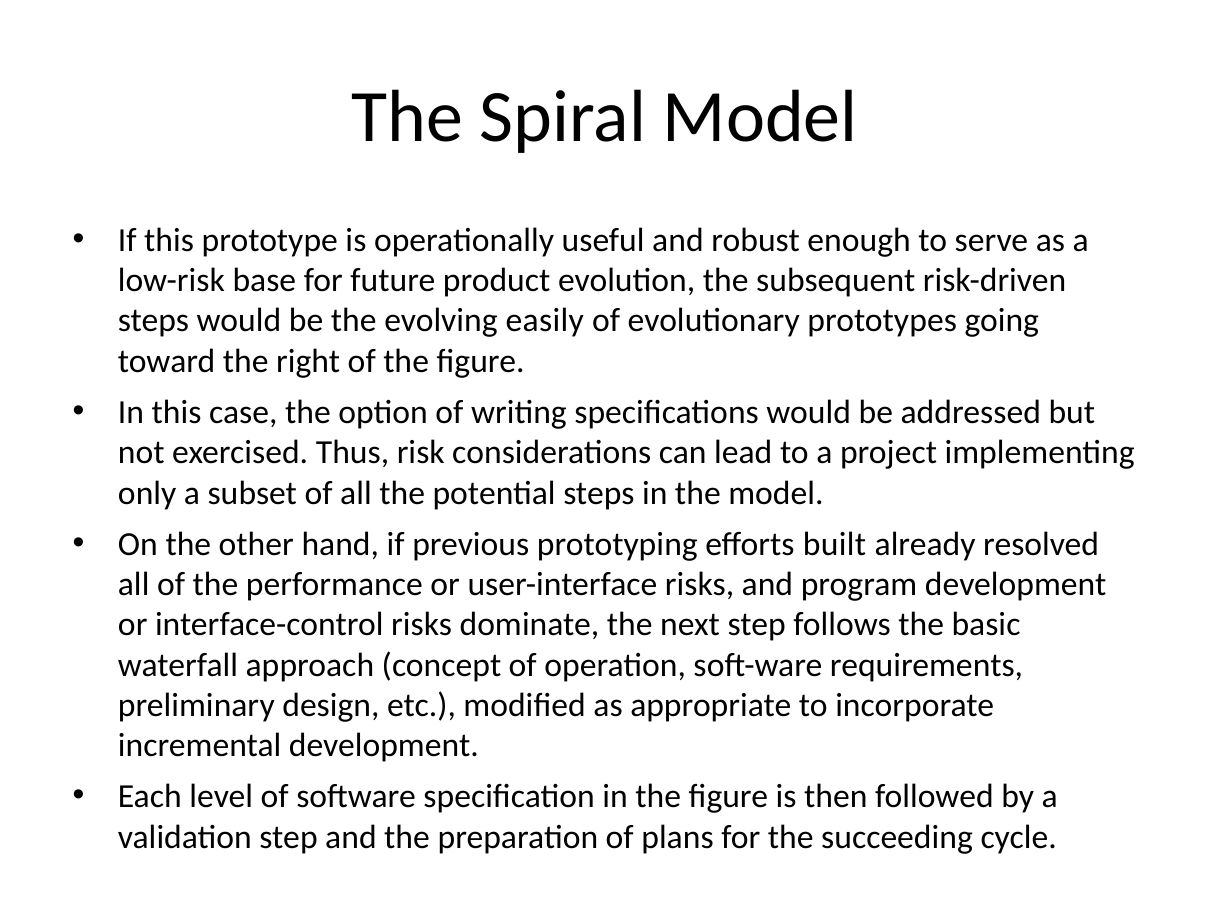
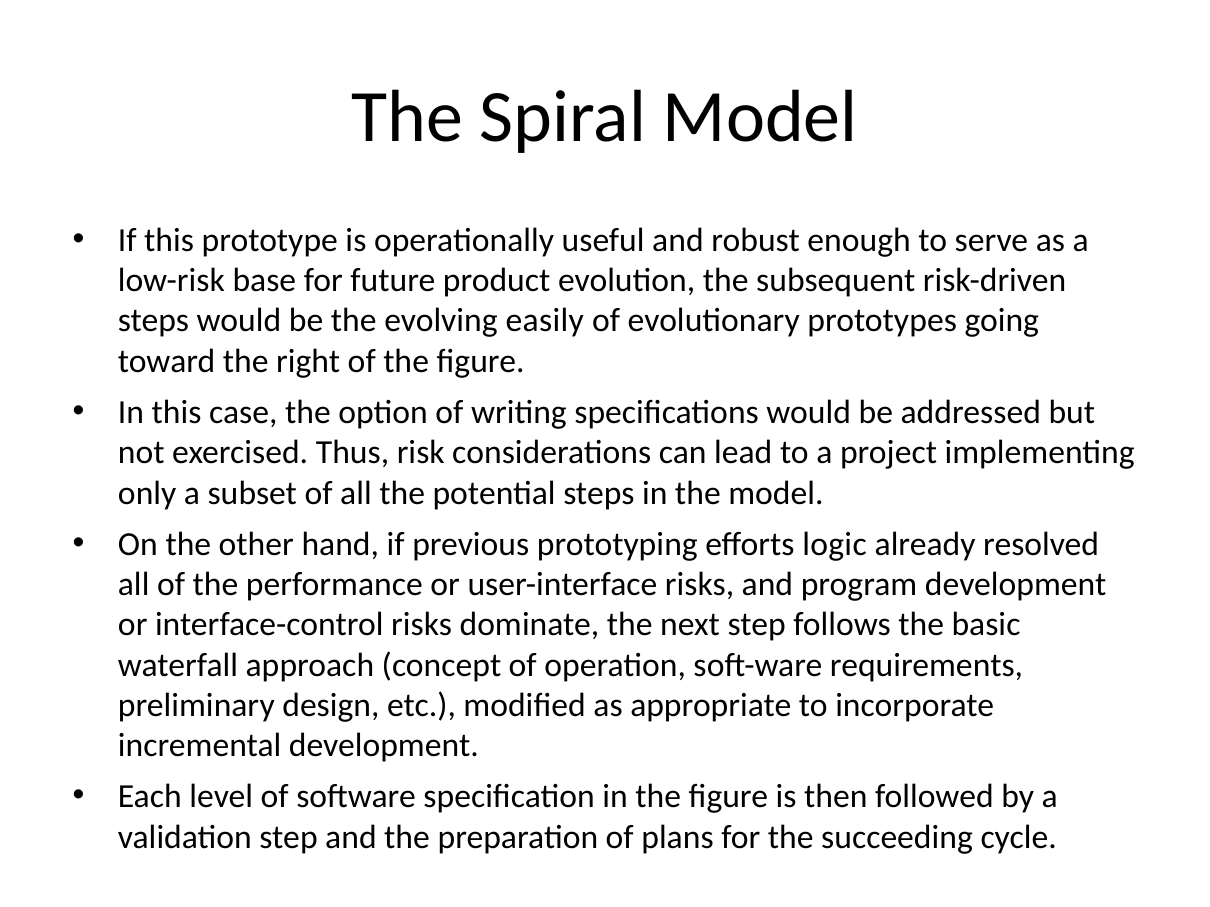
built: built -> logic
